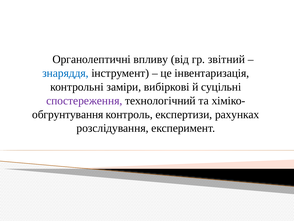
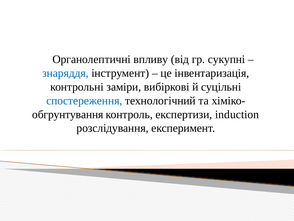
звітний: звітний -> сукупні
спостереження colour: purple -> blue
рахунках: рахунках -> induction
